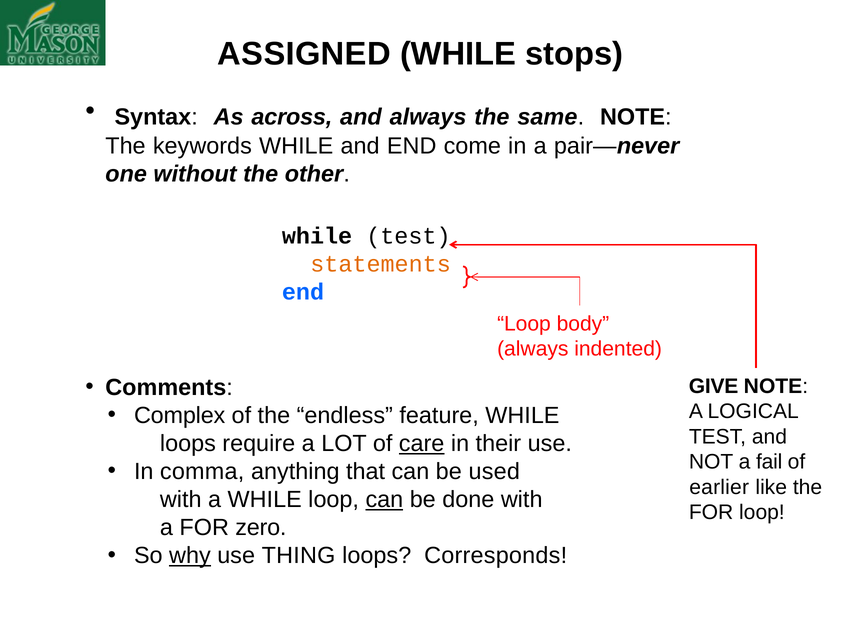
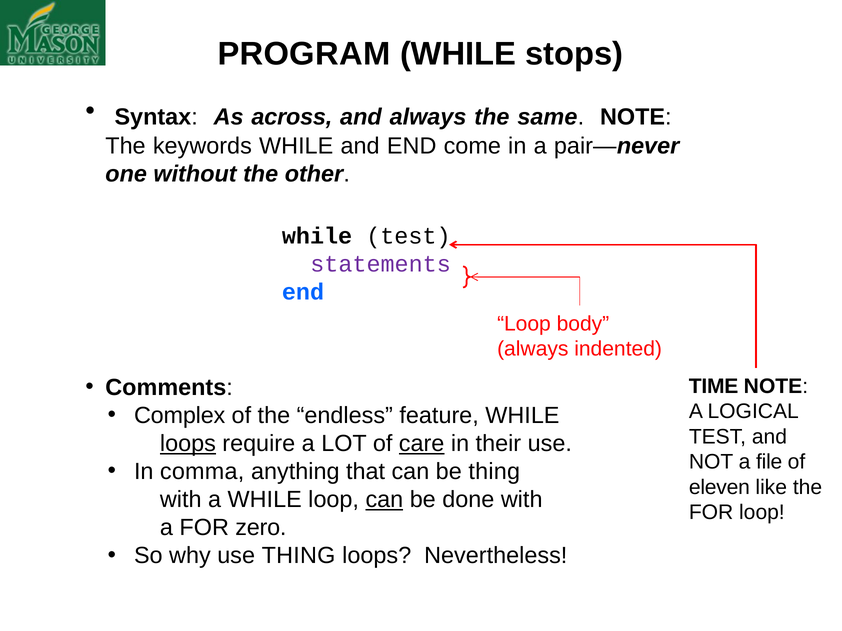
ASSIGNED: ASSIGNED -> PROGRAM
statements colour: orange -> purple
GIVE: GIVE -> TIME
loops at (188, 444) underline: none -> present
fail: fail -> file
be used: used -> thing
earlier: earlier -> eleven
why underline: present -> none
Corresponds: Corresponds -> Nevertheless
